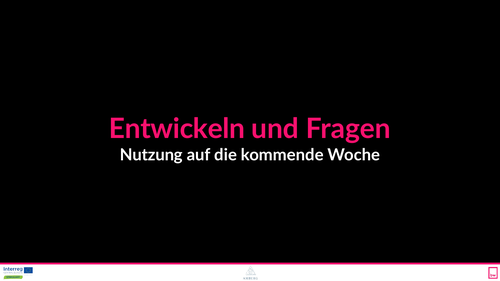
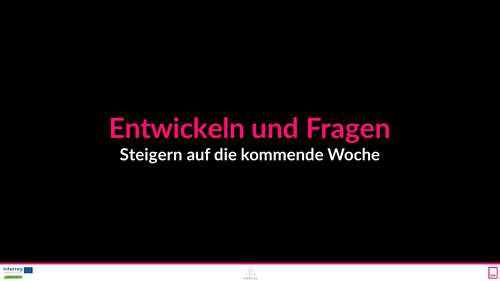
Nutzung: Nutzung -> Steigern
